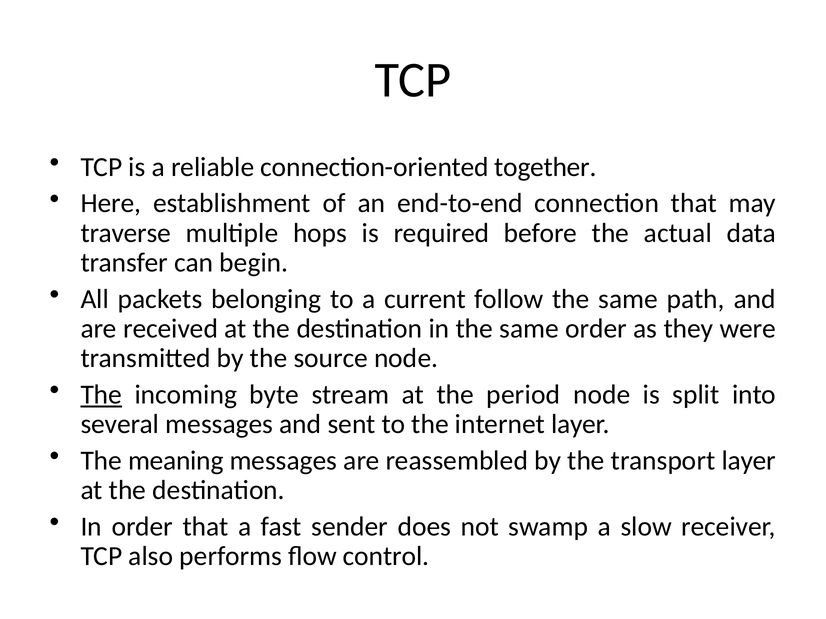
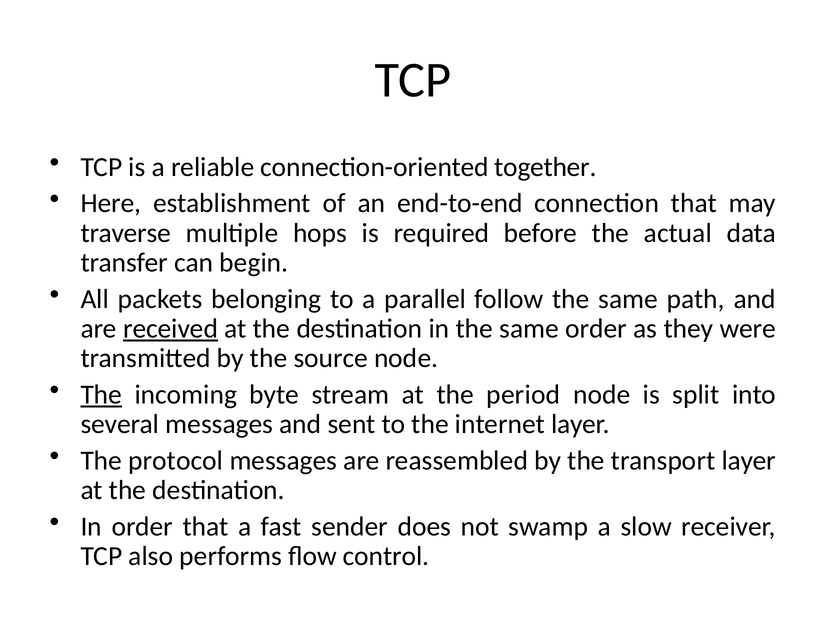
current: current -> parallel
received underline: none -> present
meaning: meaning -> protocol
